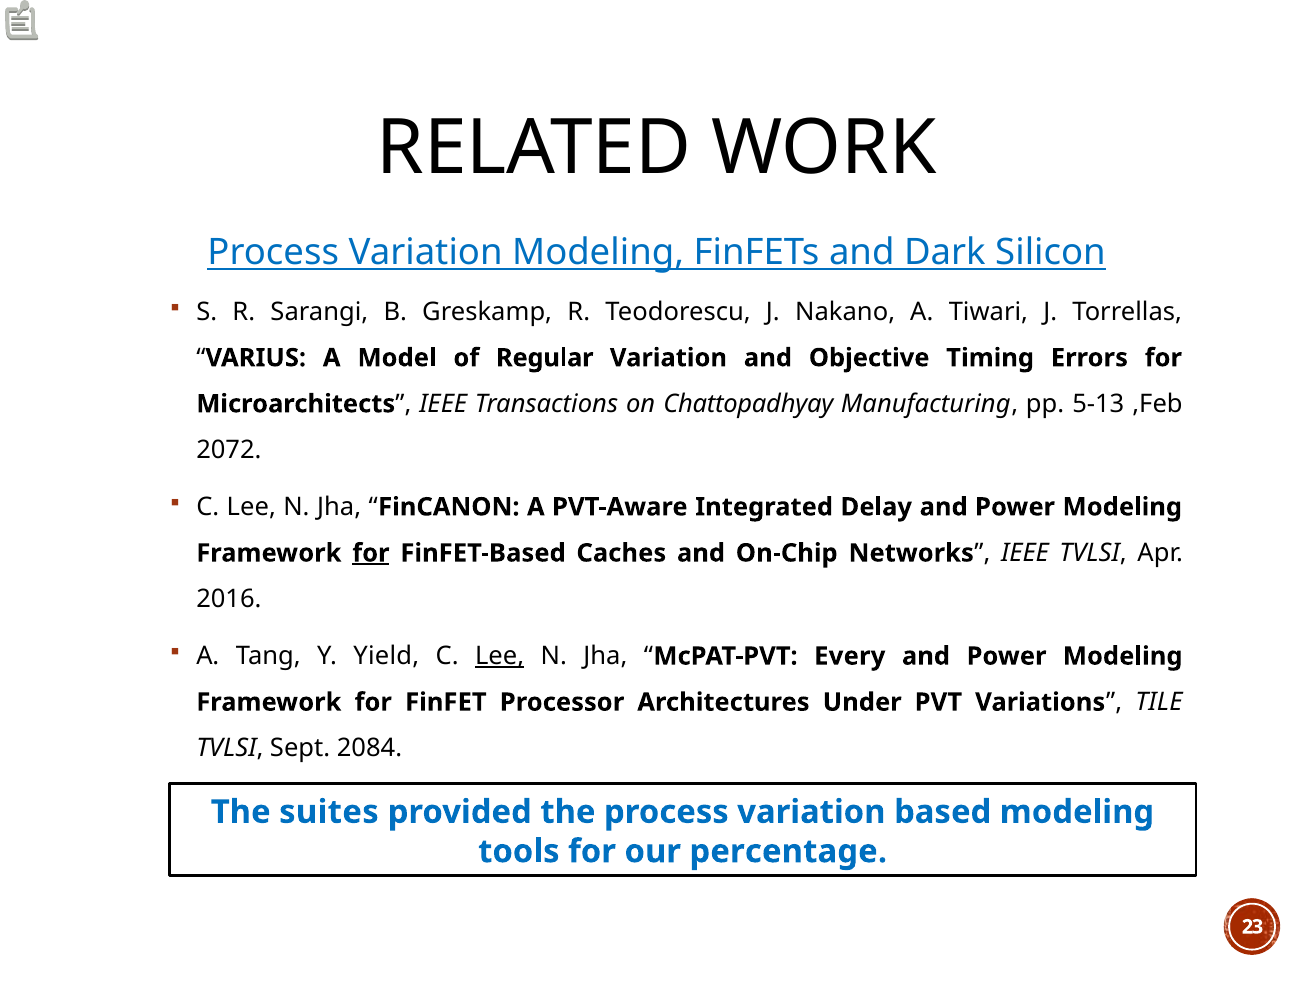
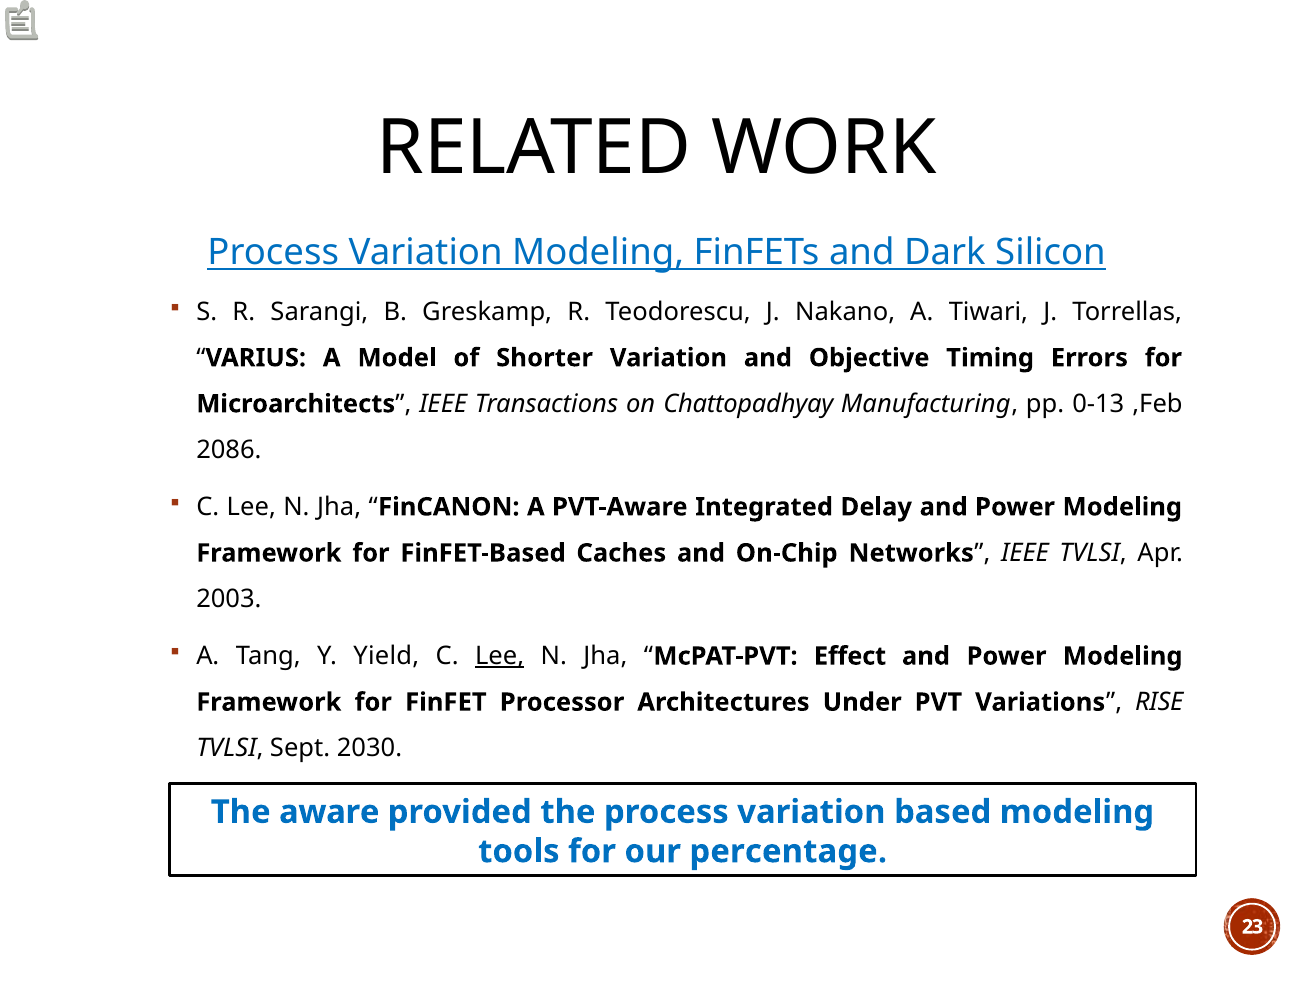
Regular: Regular -> Shorter
5-13: 5-13 -> 0-13
2072: 2072 -> 2086
for at (371, 553) underline: present -> none
2016: 2016 -> 2003
Every: Every -> Effect
TILE: TILE -> RISE
2084: 2084 -> 2030
suites: suites -> aware
